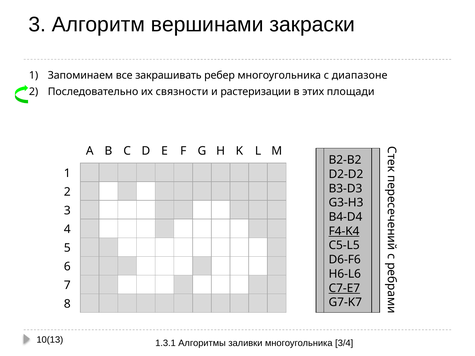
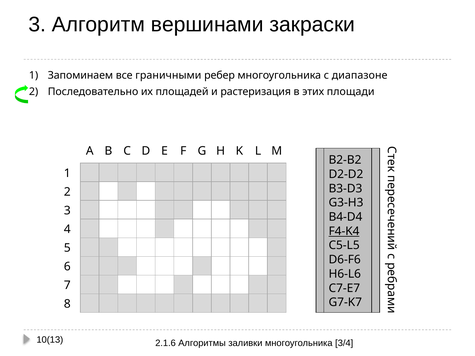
закрашивать: закрашивать -> граничными
связности: связности -> площадей
растеризации: растеризации -> растеризация
C7-E7 underline: present -> none
1.3.1: 1.3.1 -> 2.1.6
